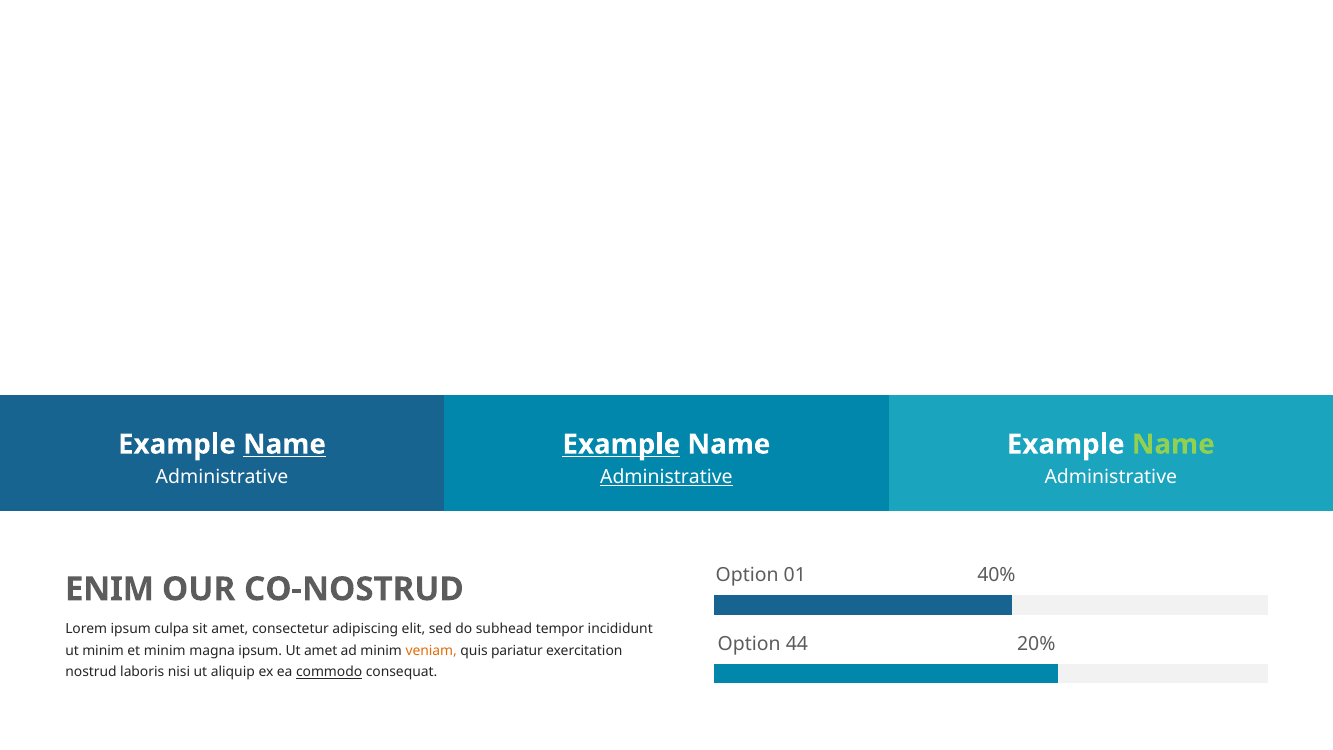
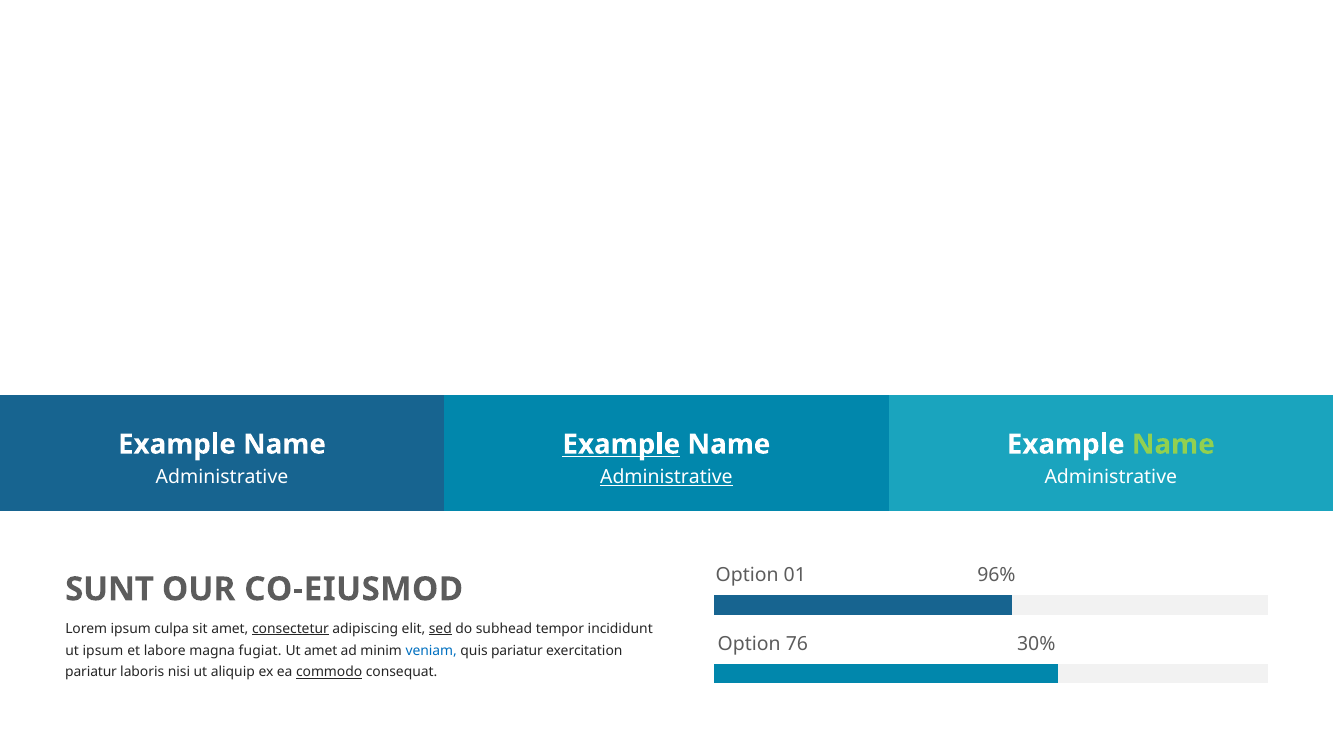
Name at (285, 444) underline: present -> none
40%: 40% -> 96%
ENIM: ENIM -> SUNT
CO-NOSTRUD: CO-NOSTRUD -> CO-EIUSMOD
consectetur underline: none -> present
sed underline: none -> present
44: 44 -> 76
20%: 20% -> 30%
ut minim: minim -> ipsum
et minim: minim -> labore
magna ipsum: ipsum -> fugiat
veniam colour: orange -> blue
nostrud at (91, 672): nostrud -> pariatur
